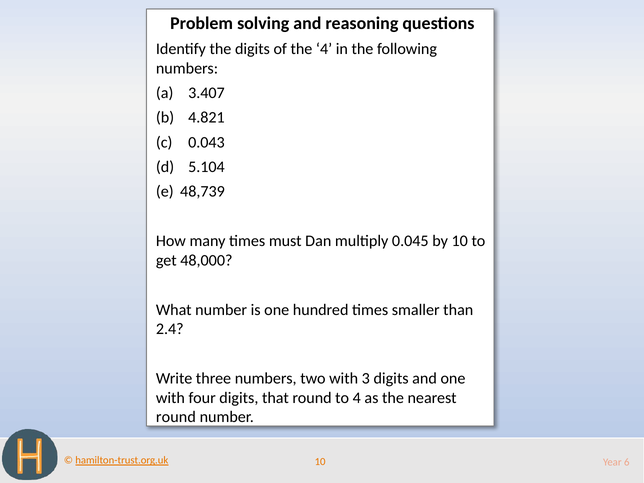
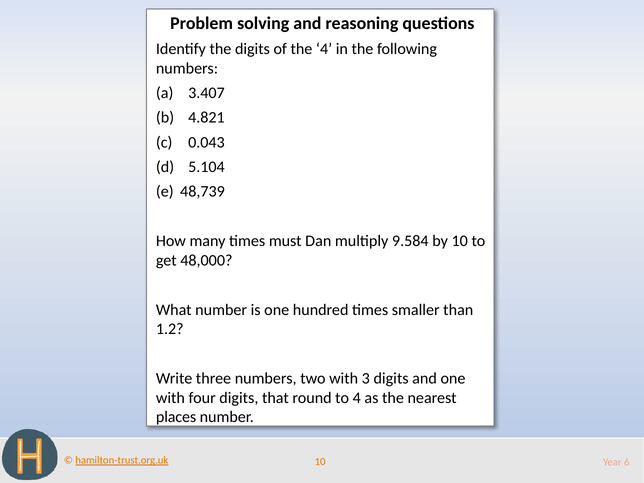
0.045: 0.045 -> 9.584
2.4: 2.4 -> 1.2
round at (176, 417): round -> places
